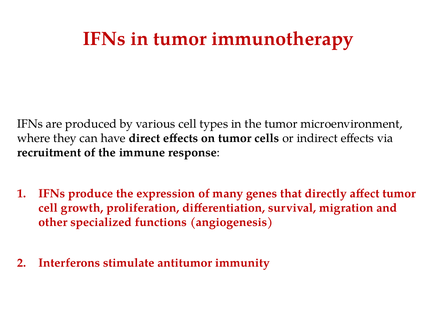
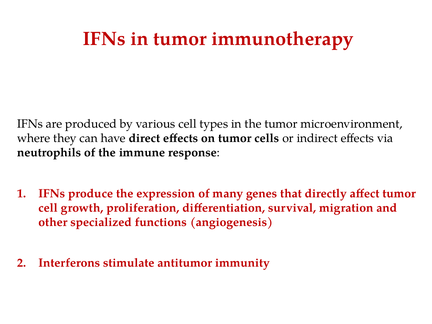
recruitment: recruitment -> neutrophils
